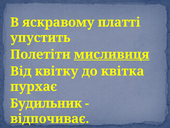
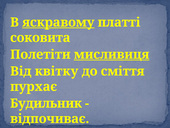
яскравому underline: none -> present
упустить: упустить -> соковита
квітка: квітка -> сміття
